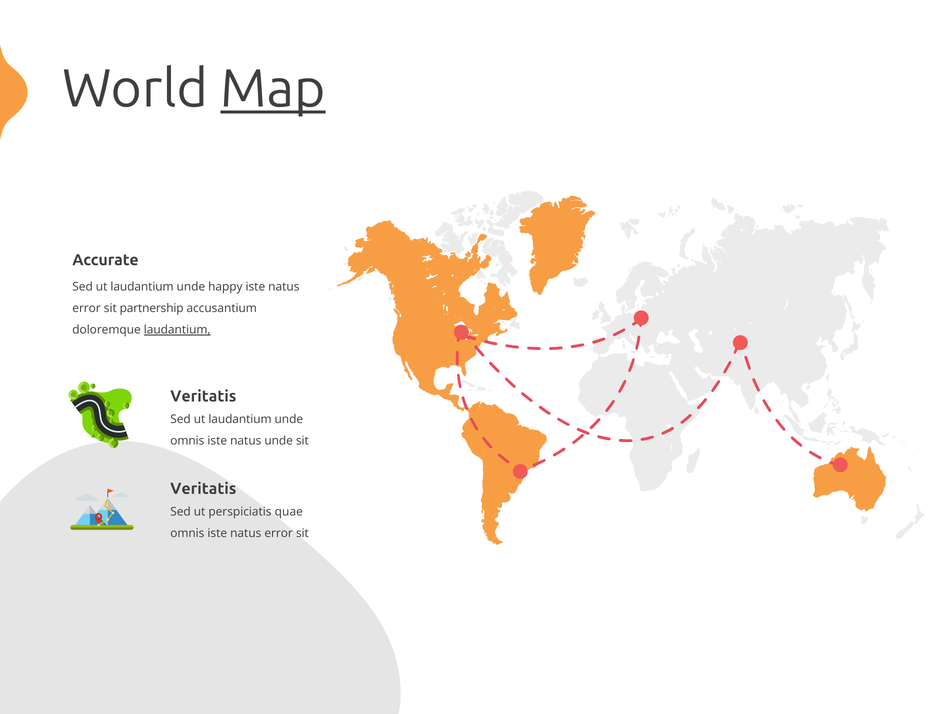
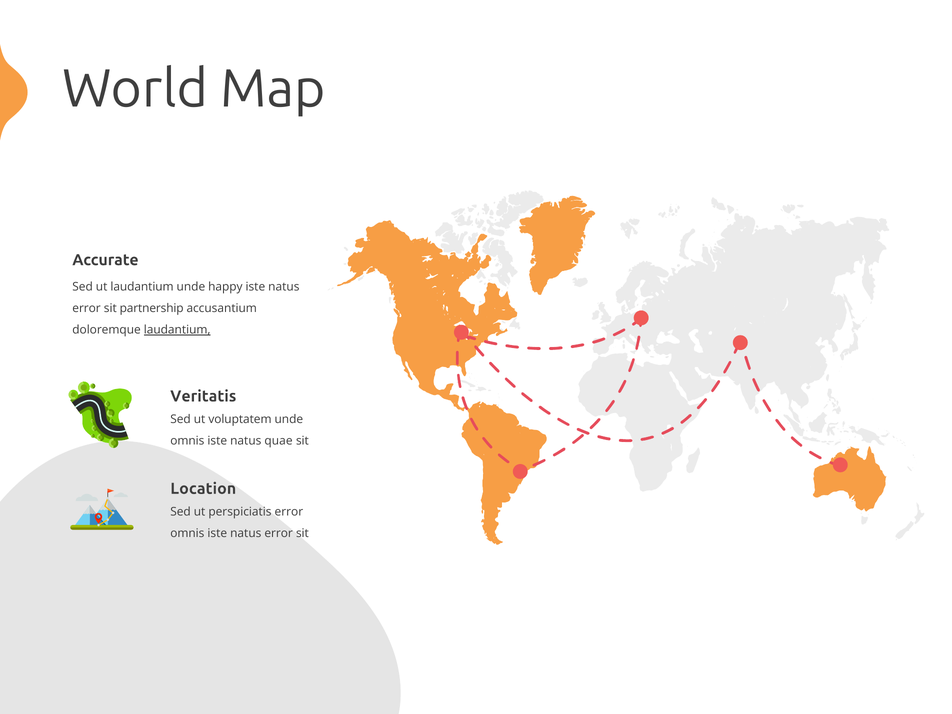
Map underline: present -> none
laudantium at (240, 419): laudantium -> voluptatem
natus unde: unde -> quae
Veritatis at (203, 489): Veritatis -> Location
perspiciatis quae: quae -> error
